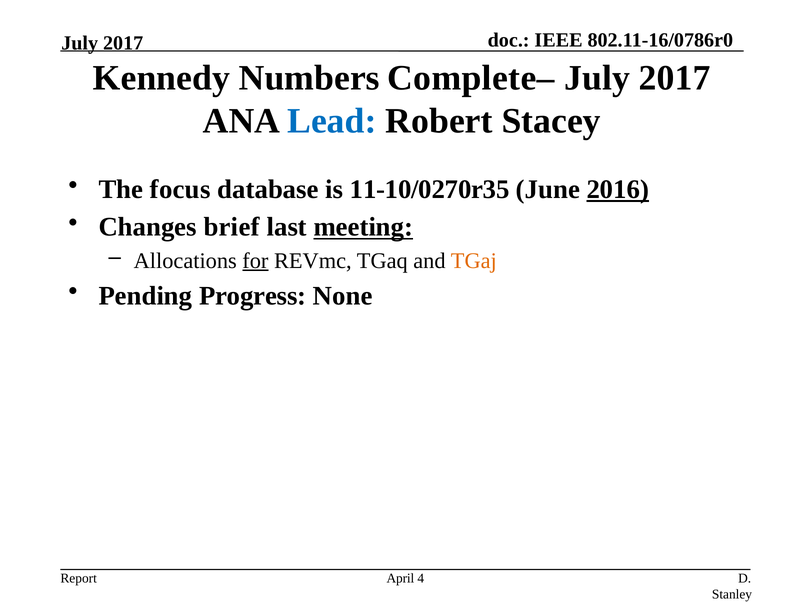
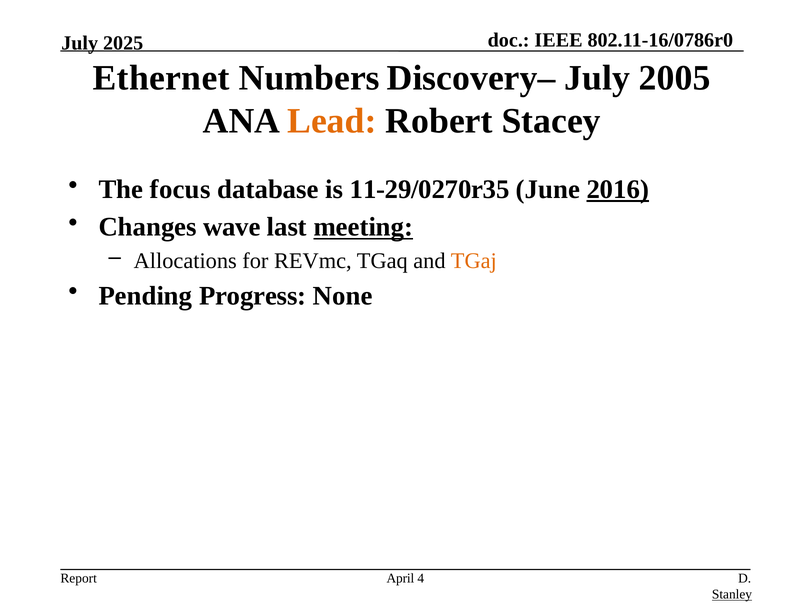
2017 at (123, 43): 2017 -> 2025
Kennedy: Kennedy -> Ethernet
Complete–: Complete– -> Discovery–
2017 at (675, 78): 2017 -> 2005
Lead colour: blue -> orange
11-10/0270r35: 11-10/0270r35 -> 11-29/0270r35
brief: brief -> wave
for underline: present -> none
Stanley underline: none -> present
